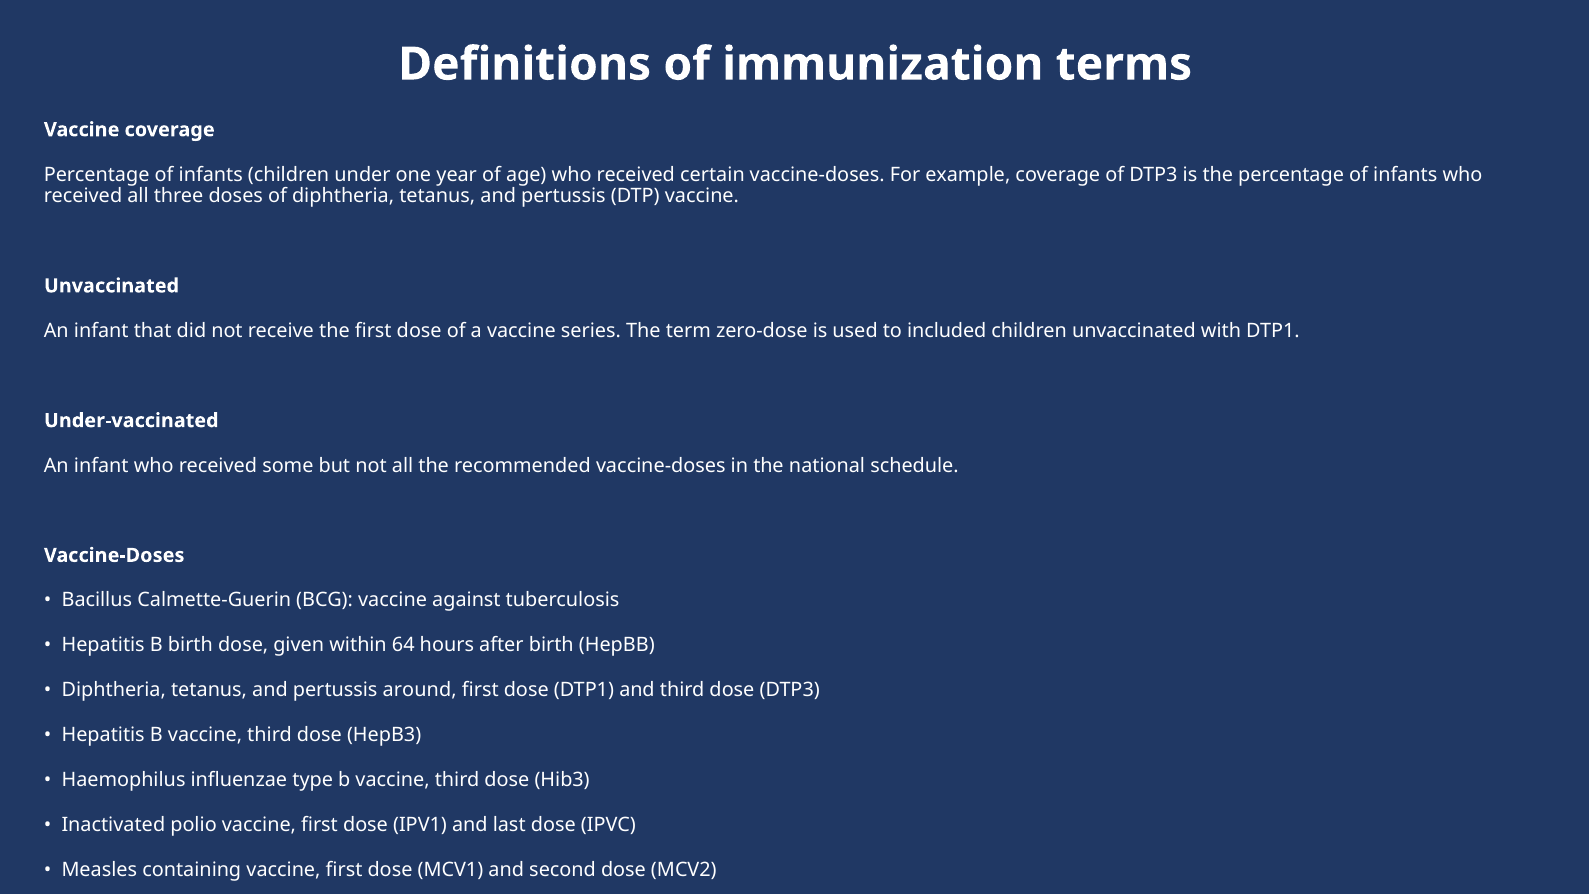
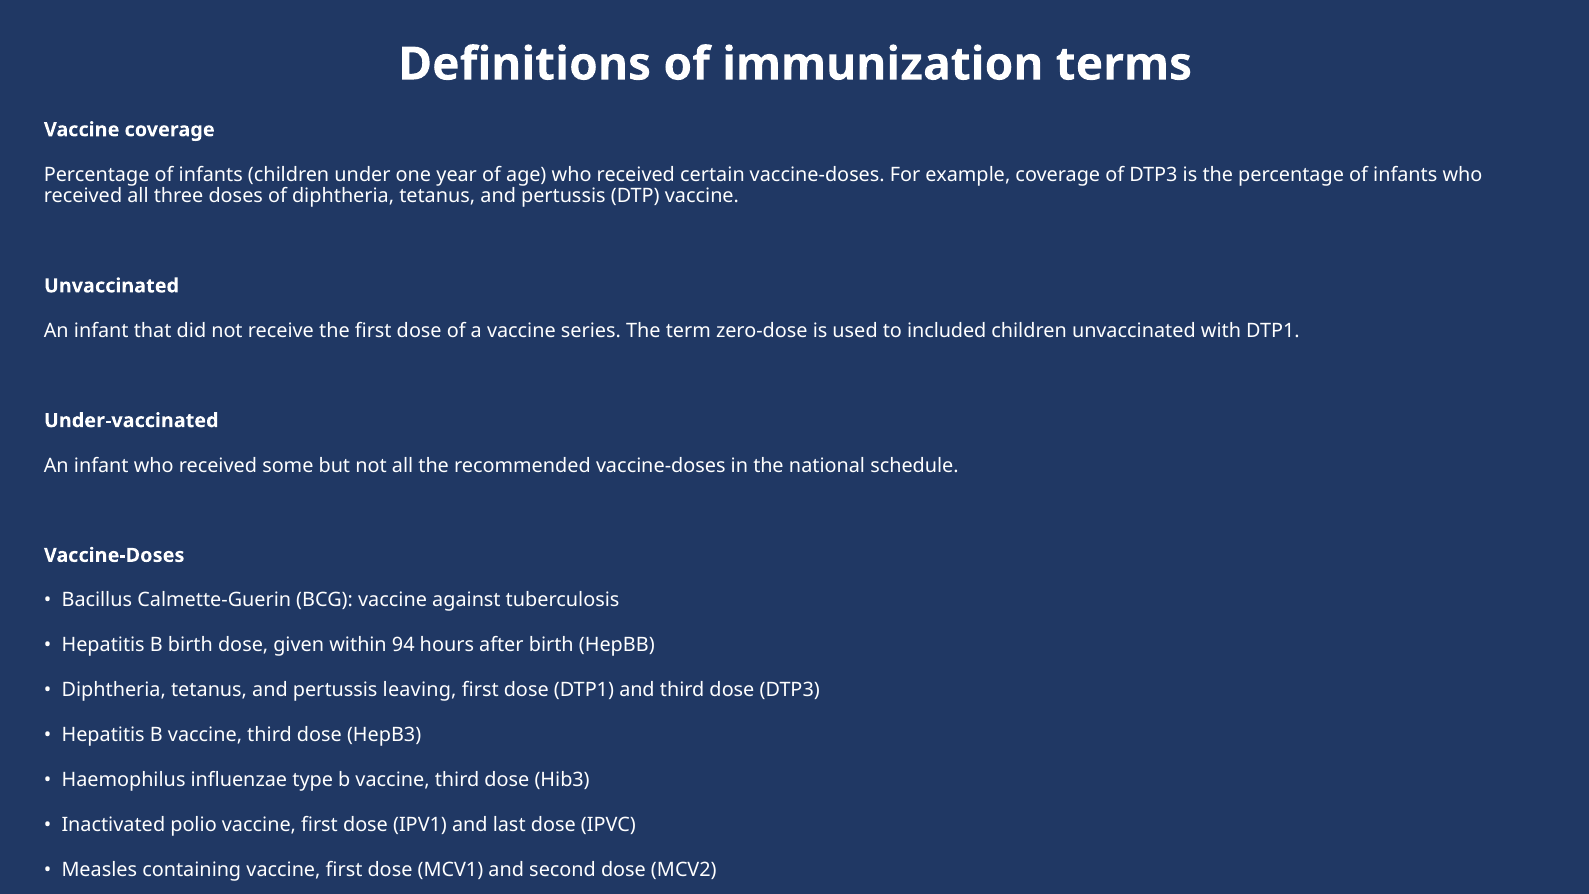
64: 64 -> 94
around: around -> leaving
